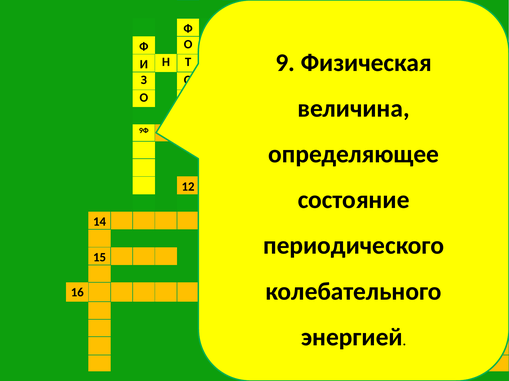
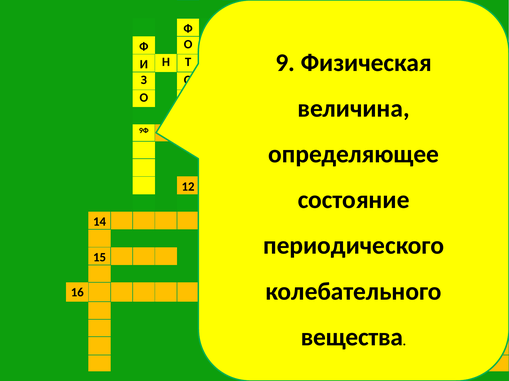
энергией: энергией -> вещества
